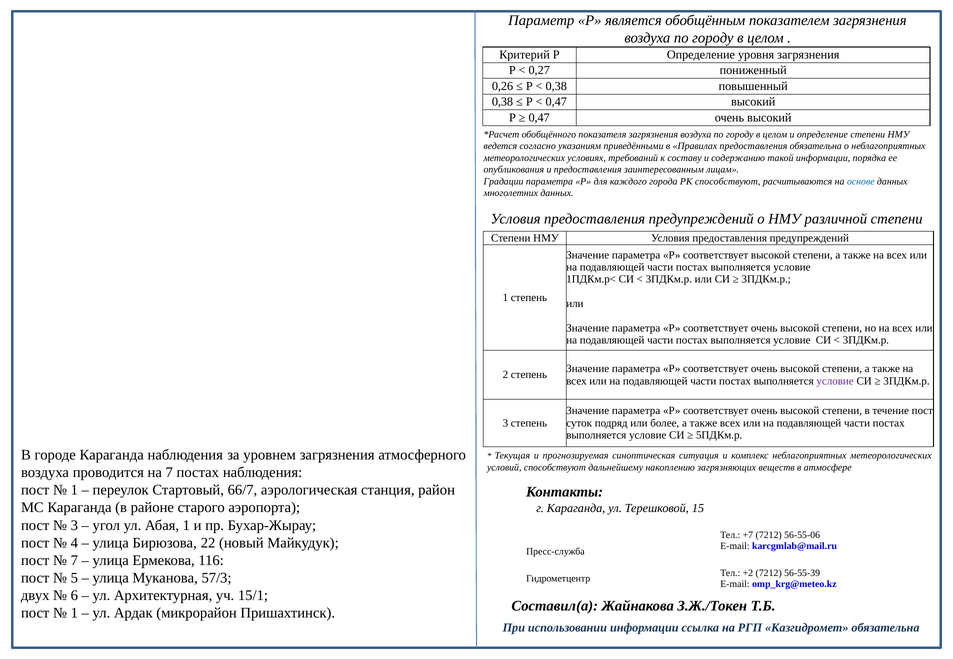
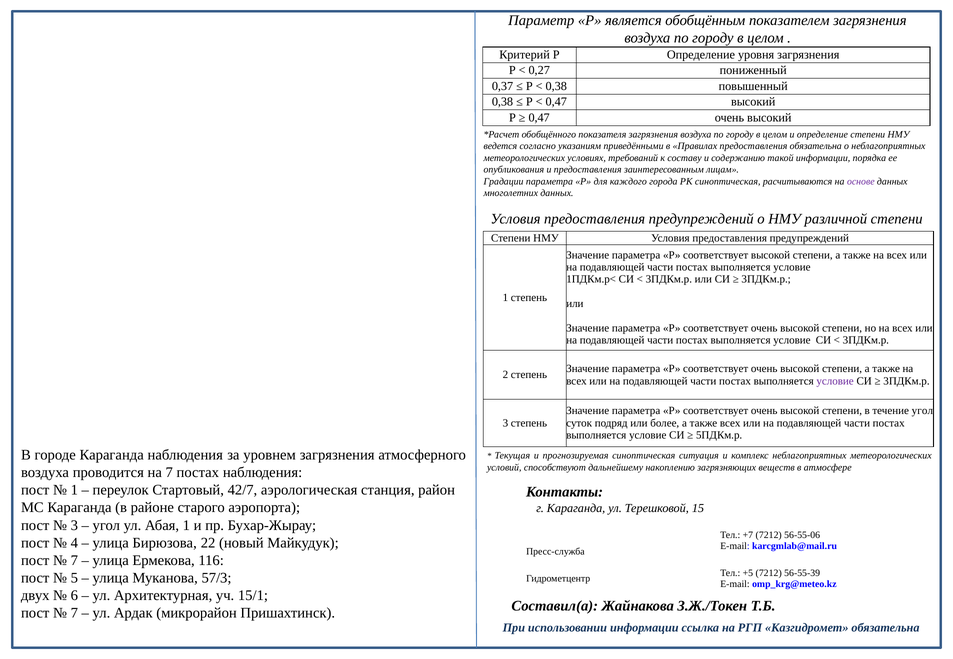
0,26: 0,26 -> 0,37
РК способствуют: способствуют -> синоптическая
основе colour: blue -> purple
течение пост: пост -> угол
66/7: 66/7 -> 42/7
+2: +2 -> +5
1 at (74, 614): 1 -> 7
